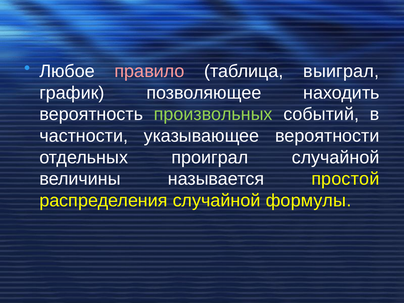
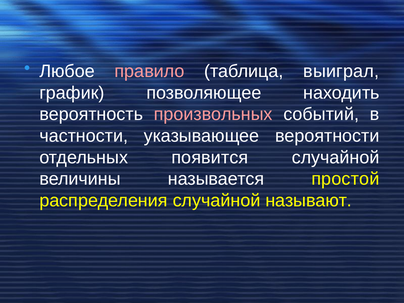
произвольных colour: light green -> pink
проиграл: проиграл -> появится
формулы: формулы -> называют
